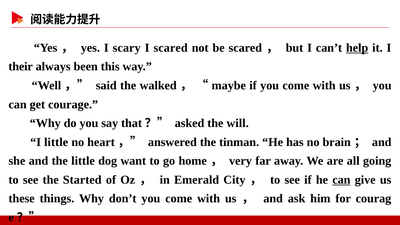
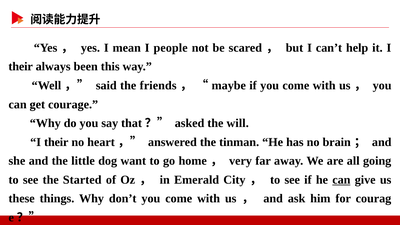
scary: scary -> mean
I scared: scared -> people
help underline: present -> none
walked: walked -> friends
little at (56, 142): little -> their
